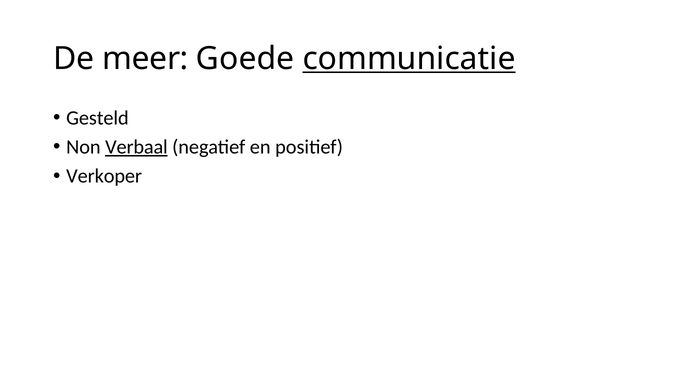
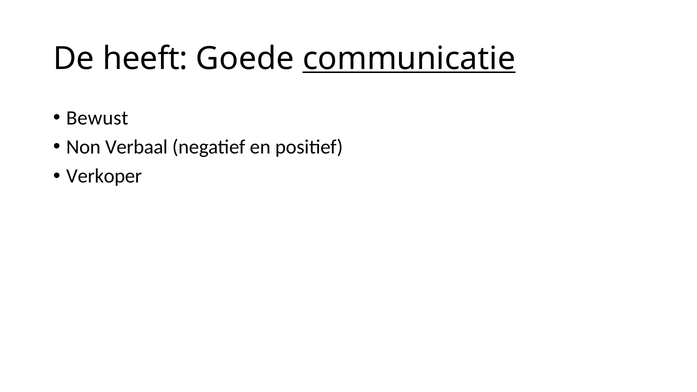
meer: meer -> heeft
Gesteld: Gesteld -> Bewust
Verbaal underline: present -> none
